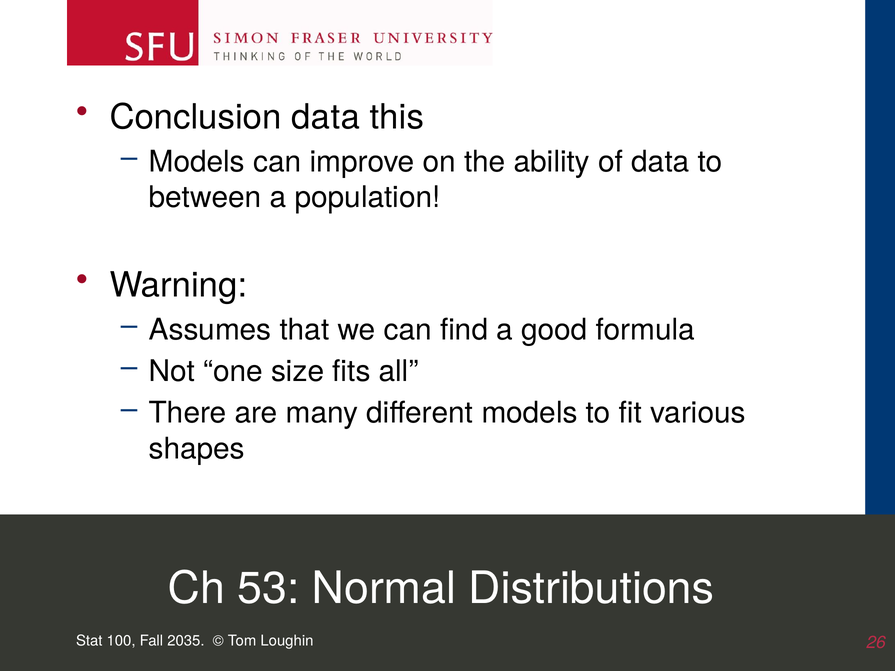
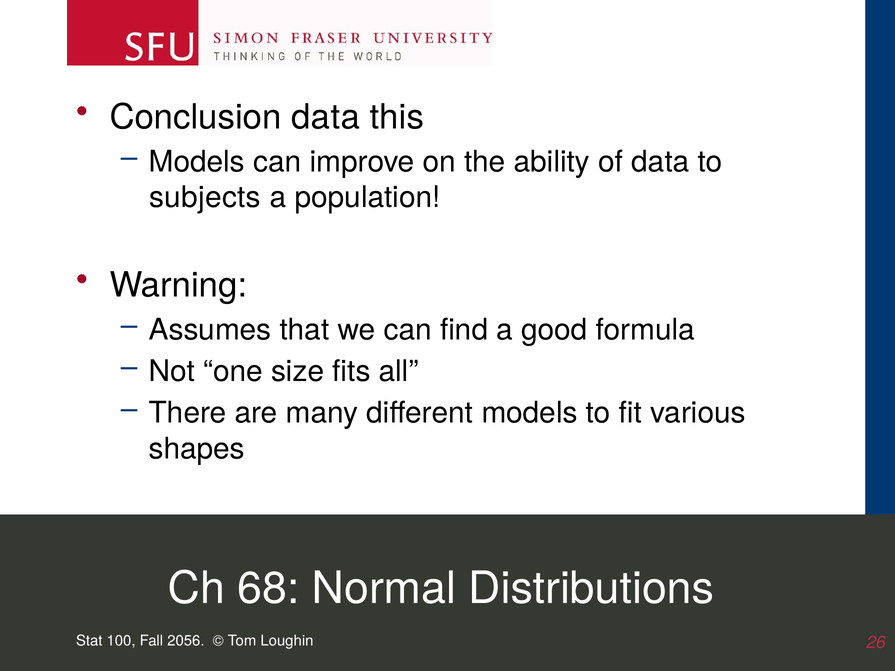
between: between -> subjects
53: 53 -> 68
2035: 2035 -> 2056
